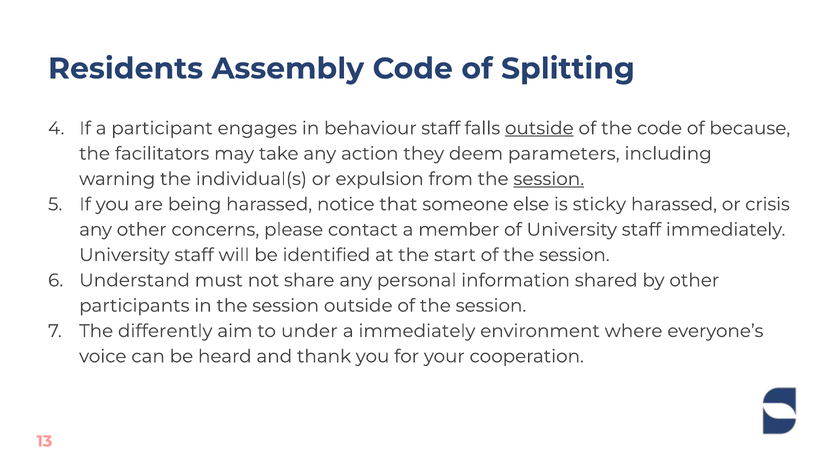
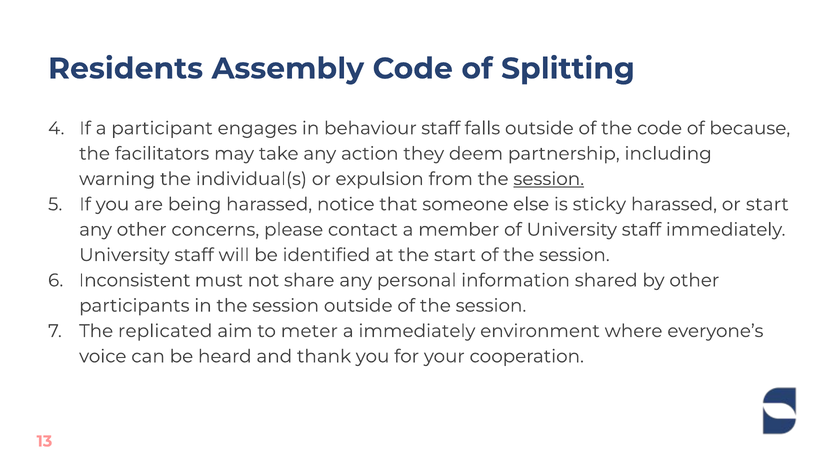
outside at (539, 128) underline: present -> none
parameters: parameters -> partnership
or crisis: crisis -> start
Understand: Understand -> Inconsistent
differently: differently -> replicated
under: under -> meter
